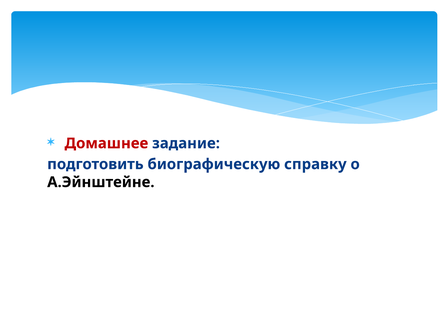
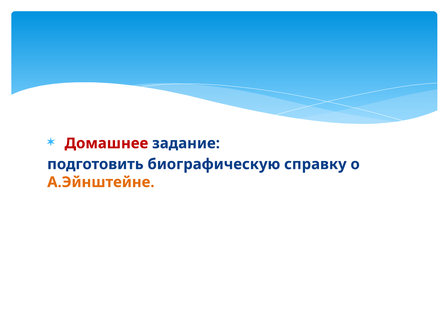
А.Эйнштейне colour: black -> orange
